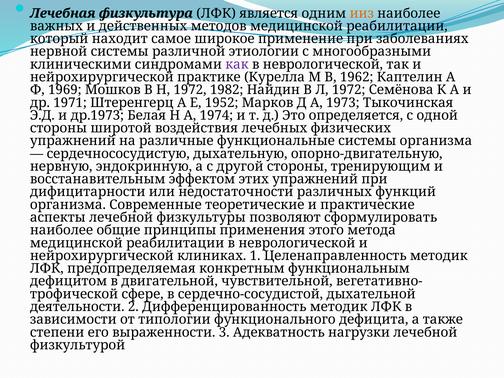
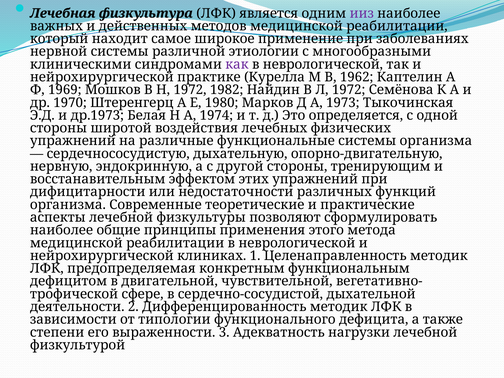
ииз colour: orange -> purple
1971: 1971 -> 1970
1952: 1952 -> 1980
